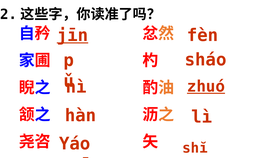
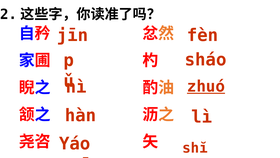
jīn underline: present -> none
